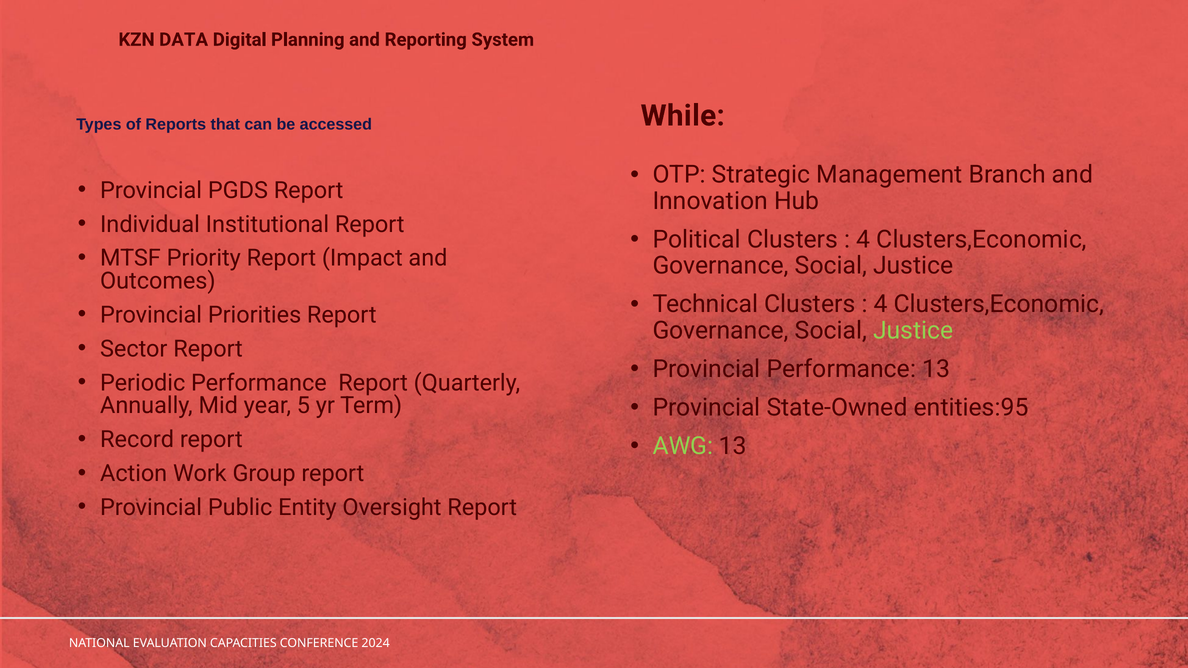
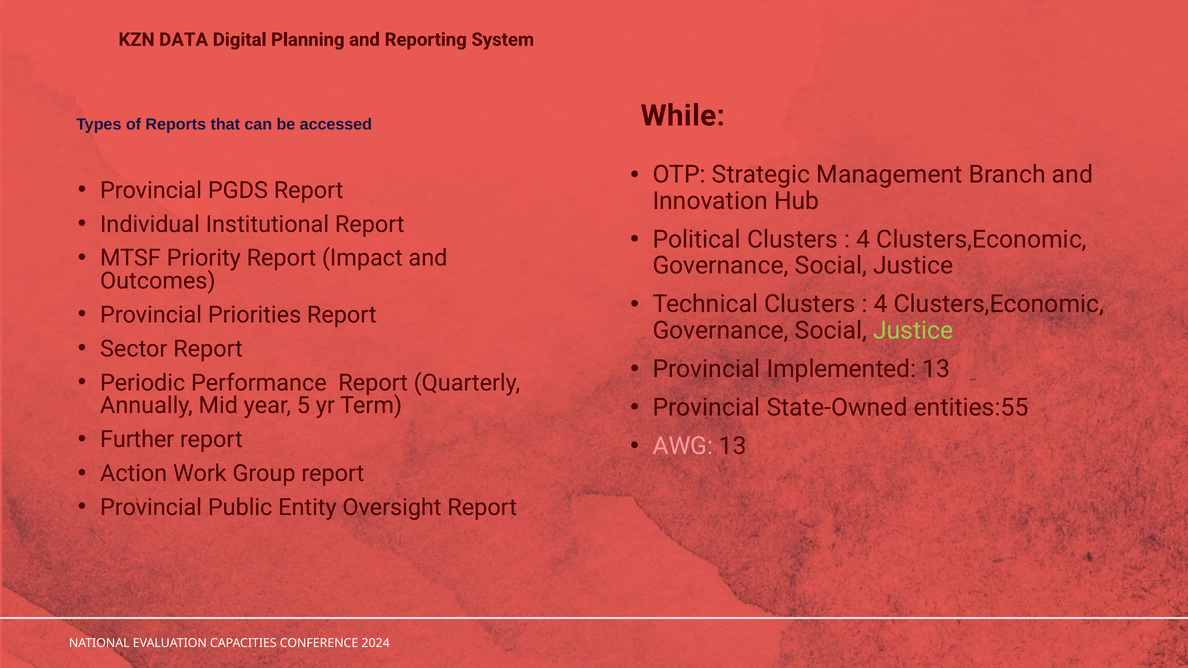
Provincial Performance: Performance -> Implemented
entities:95: entities:95 -> entities:55
Record: Record -> Further
AWG colour: light green -> pink
